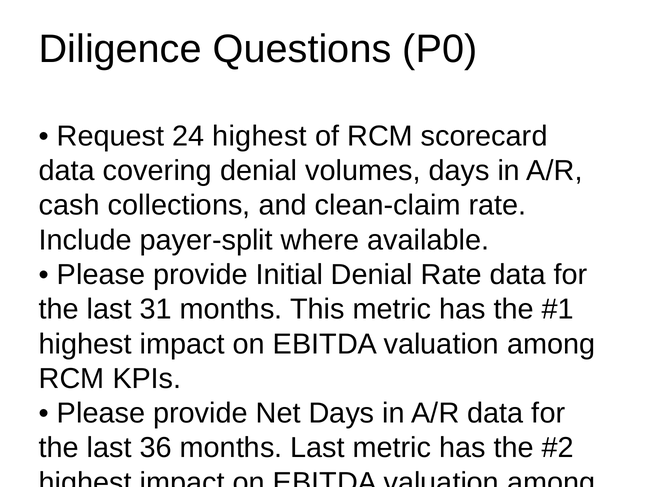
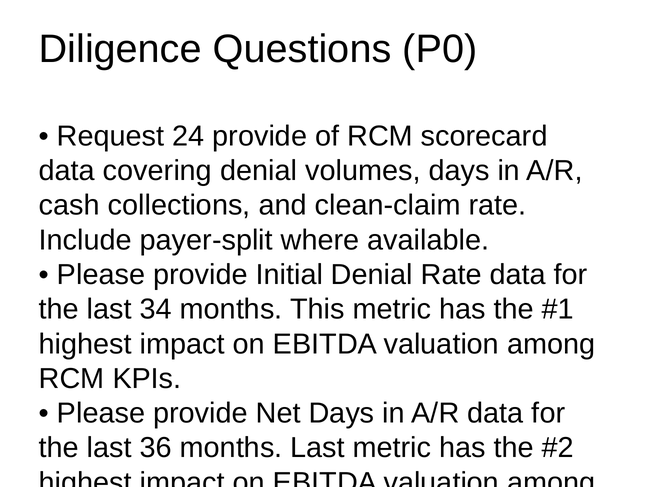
24 highest: highest -> provide
31: 31 -> 34
